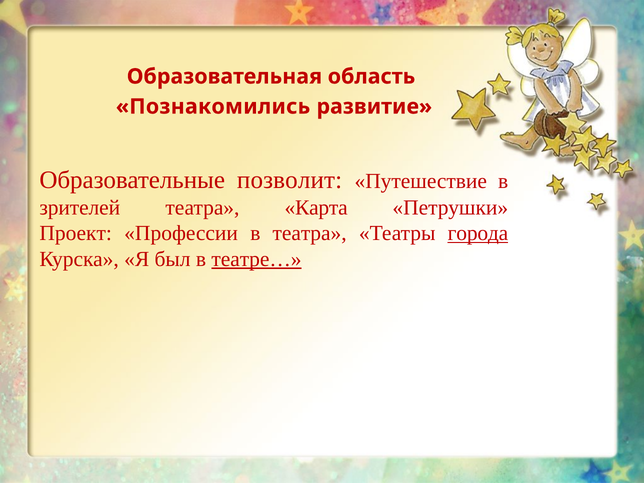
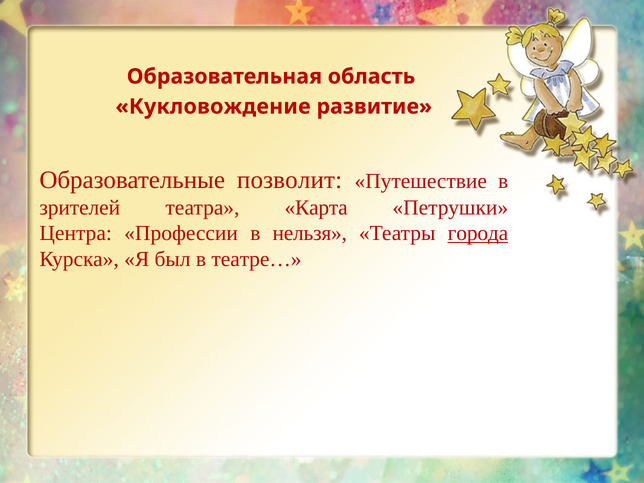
Познакомились: Познакомились -> Кукловождение
Проект: Проект -> Центра
в театра: театра -> нельзя
театре… underline: present -> none
